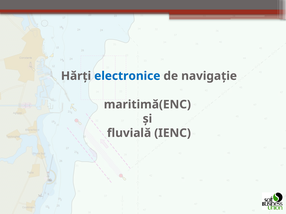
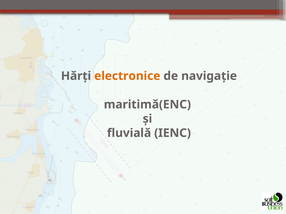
electronice colour: blue -> orange
